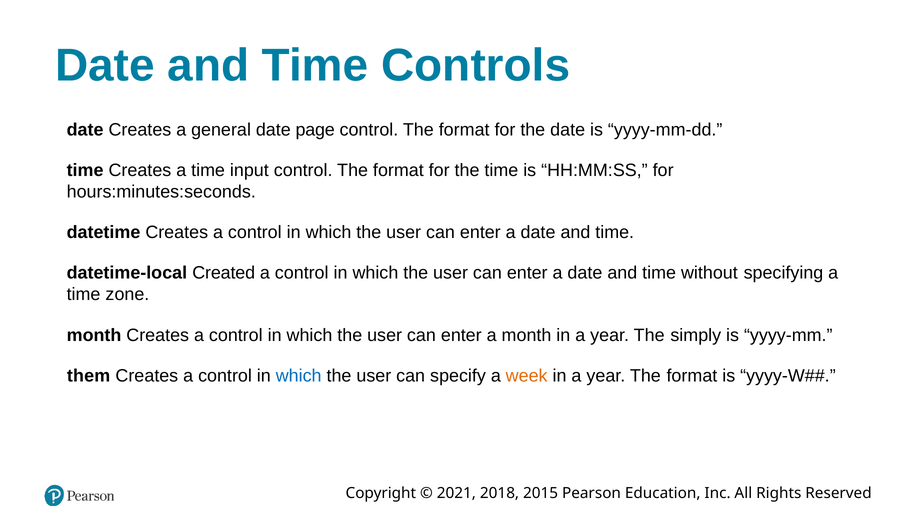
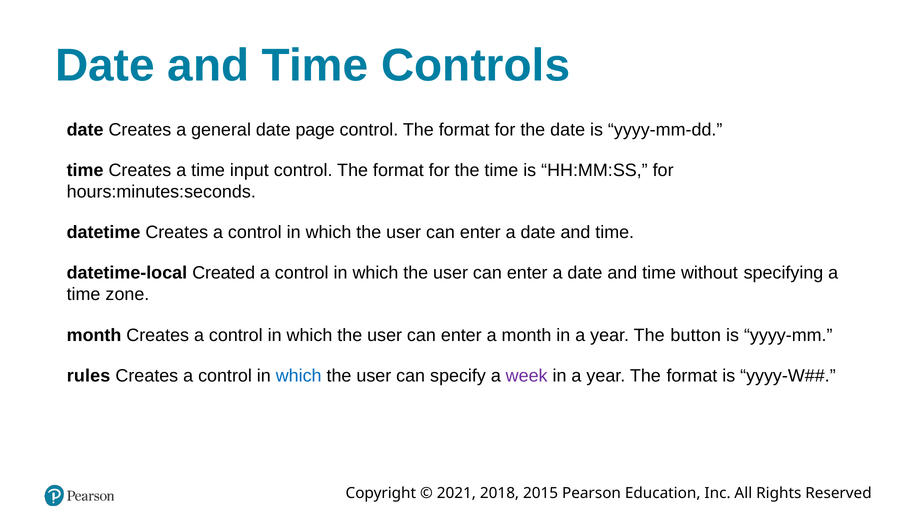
simply: simply -> button
them: them -> rules
week colour: orange -> purple
